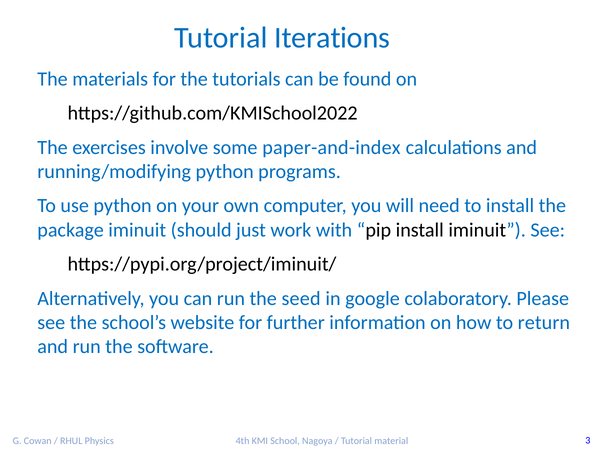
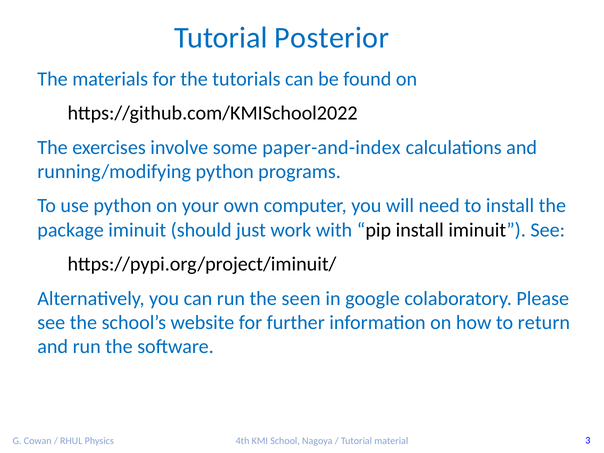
Iterations: Iterations -> Posterior
seed: seed -> seen
